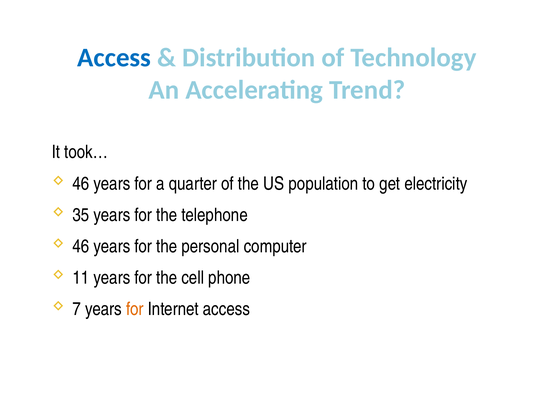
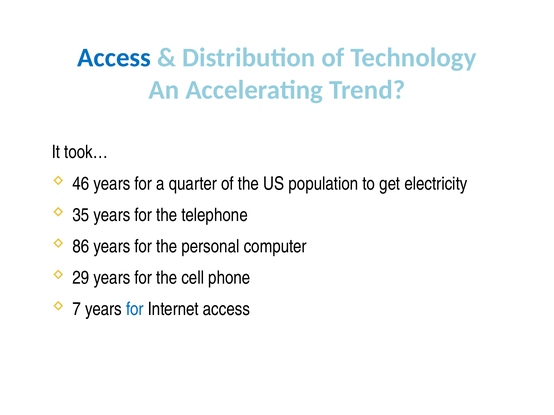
46 at (81, 247): 46 -> 86
11: 11 -> 29
for at (135, 309) colour: orange -> blue
